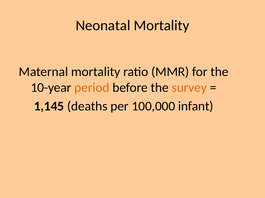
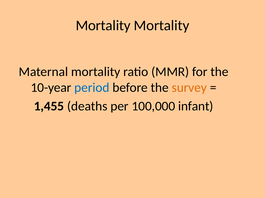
Neonatal at (103, 26): Neonatal -> Mortality
period colour: orange -> blue
1,145: 1,145 -> 1,455
